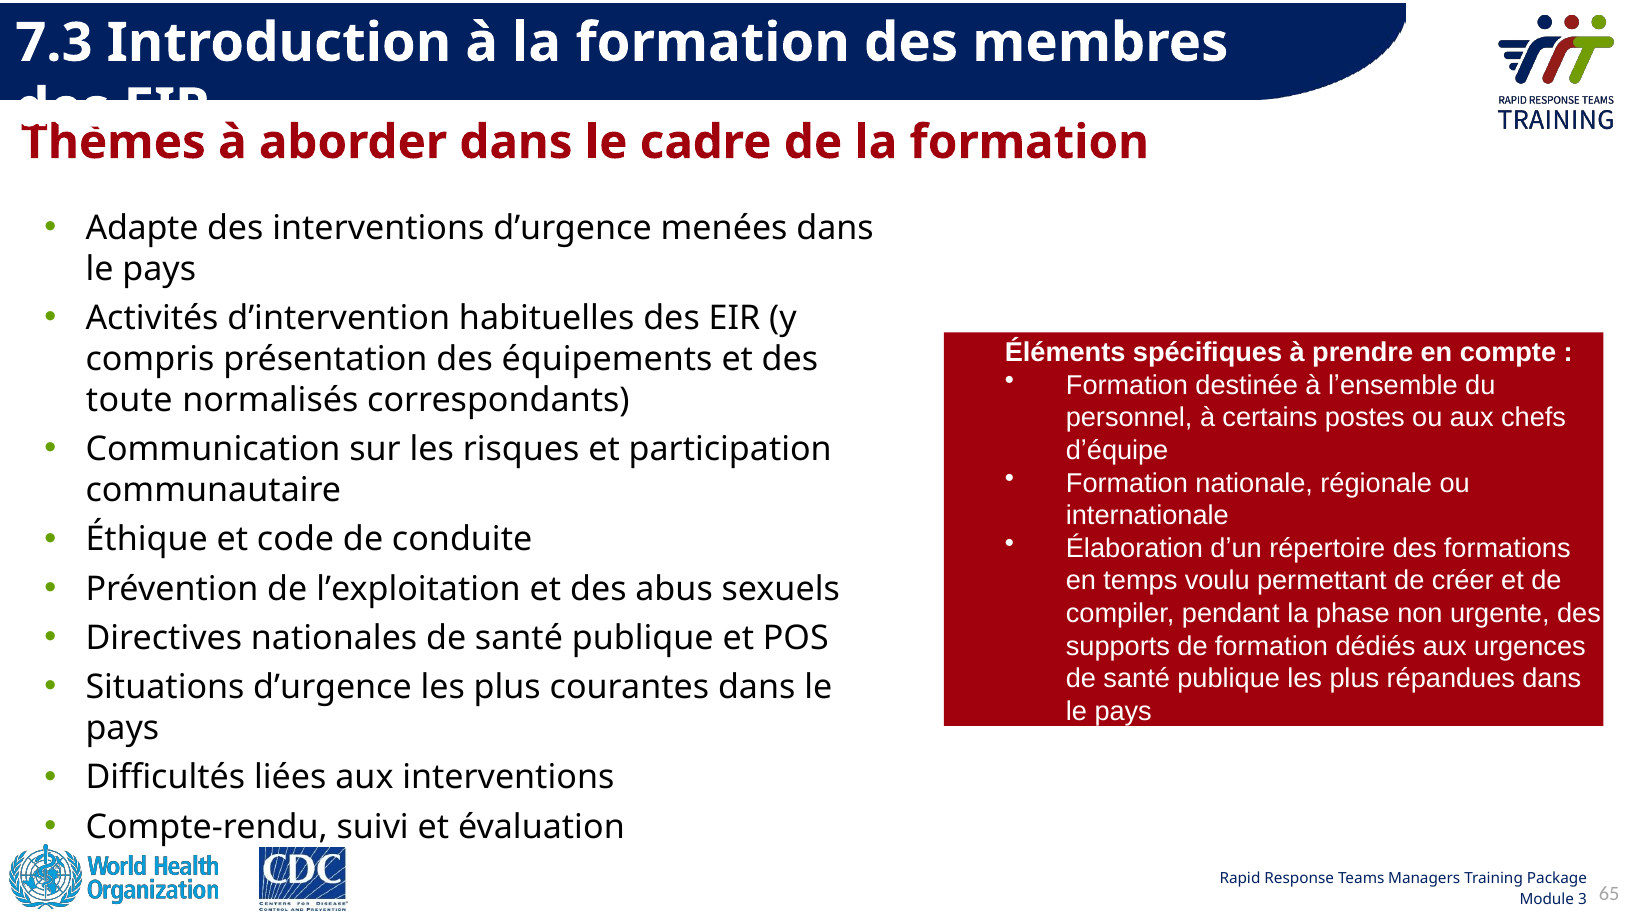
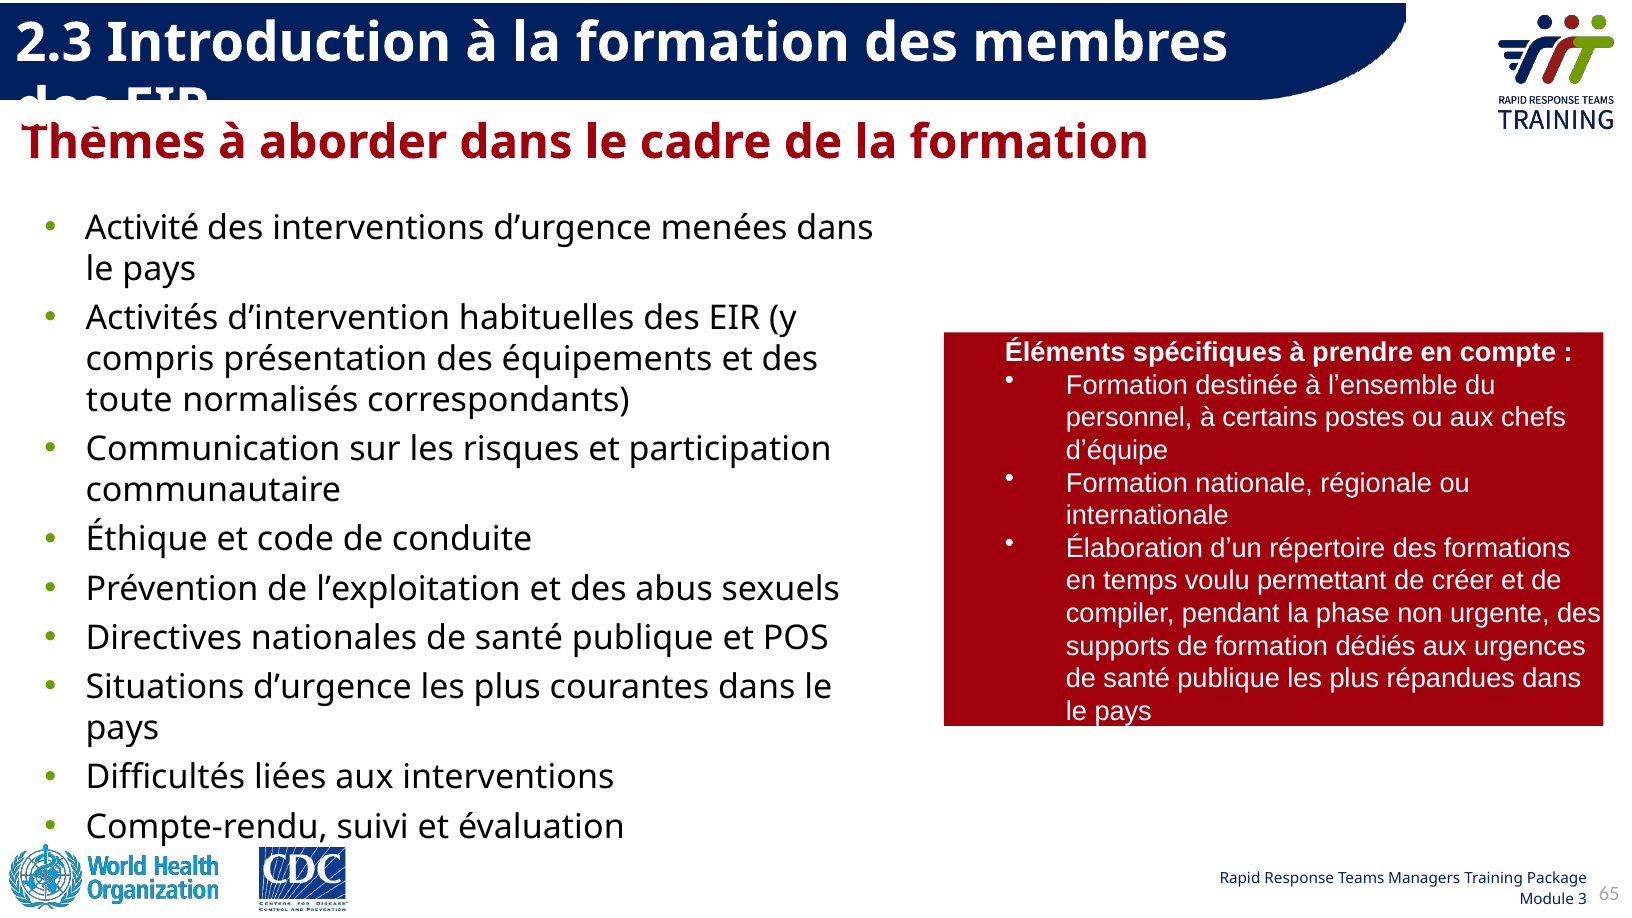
7.3: 7.3 -> 2.3
Adapte: Adapte -> Activité
